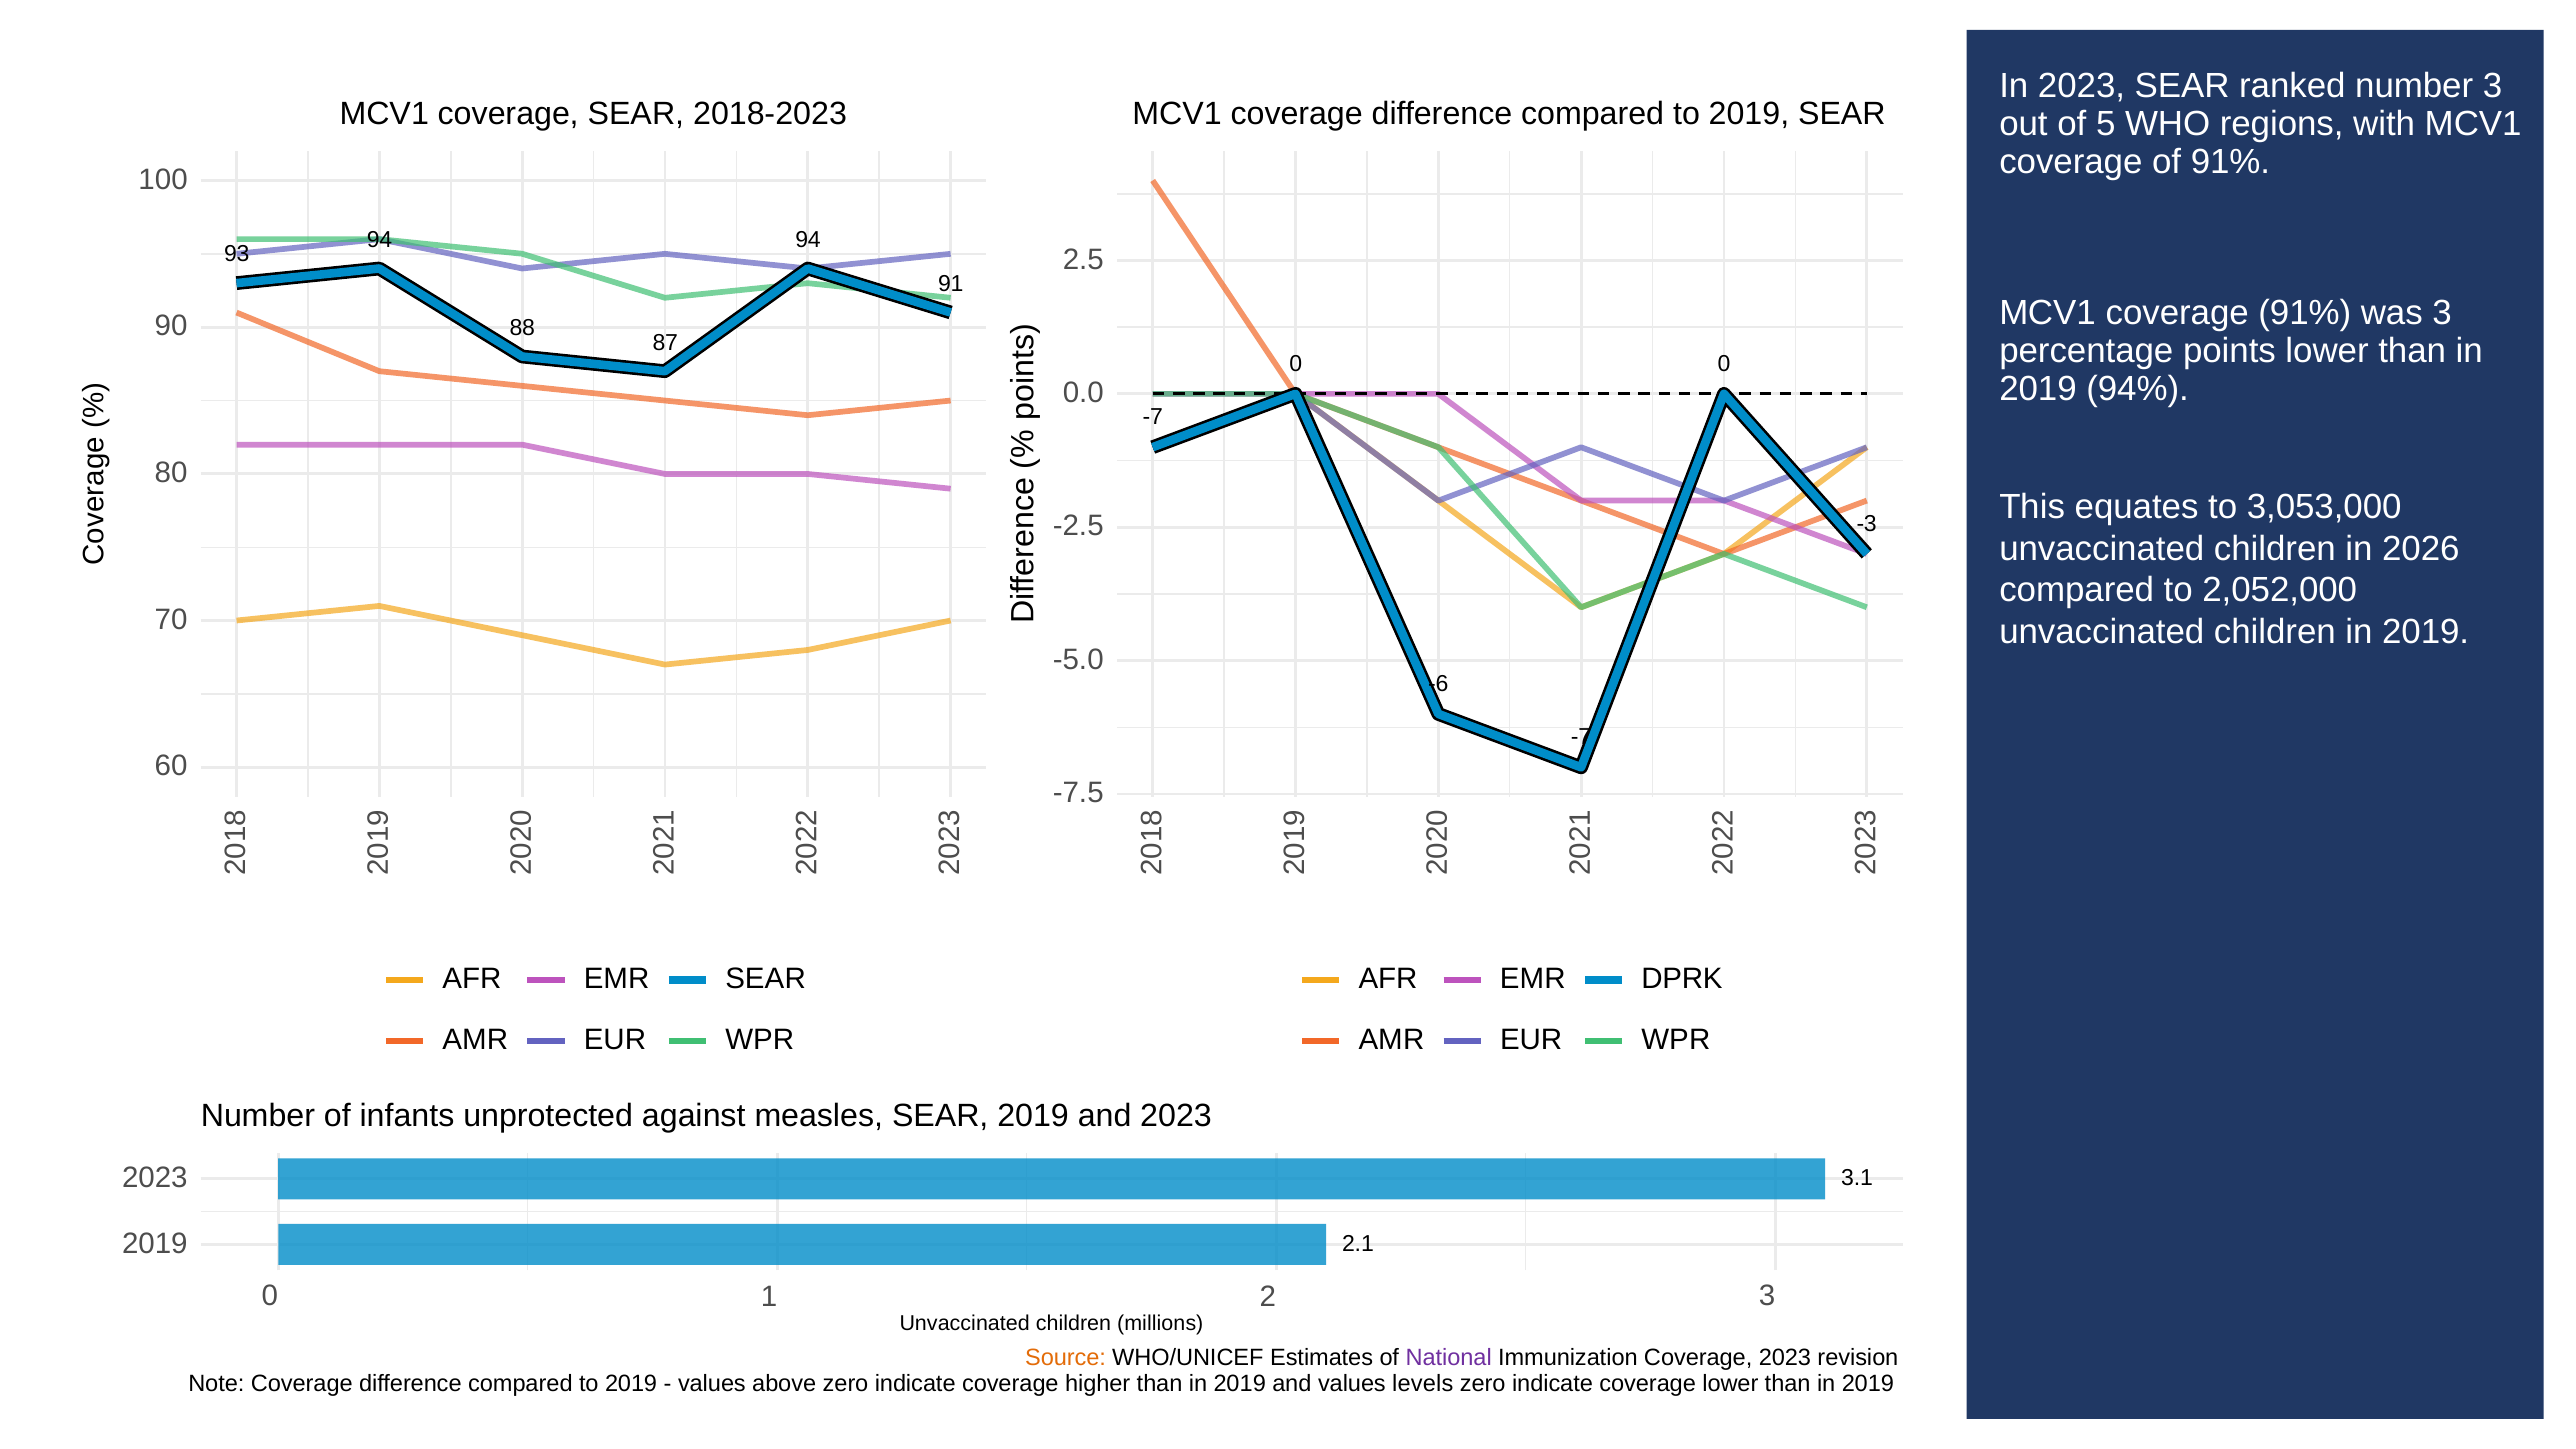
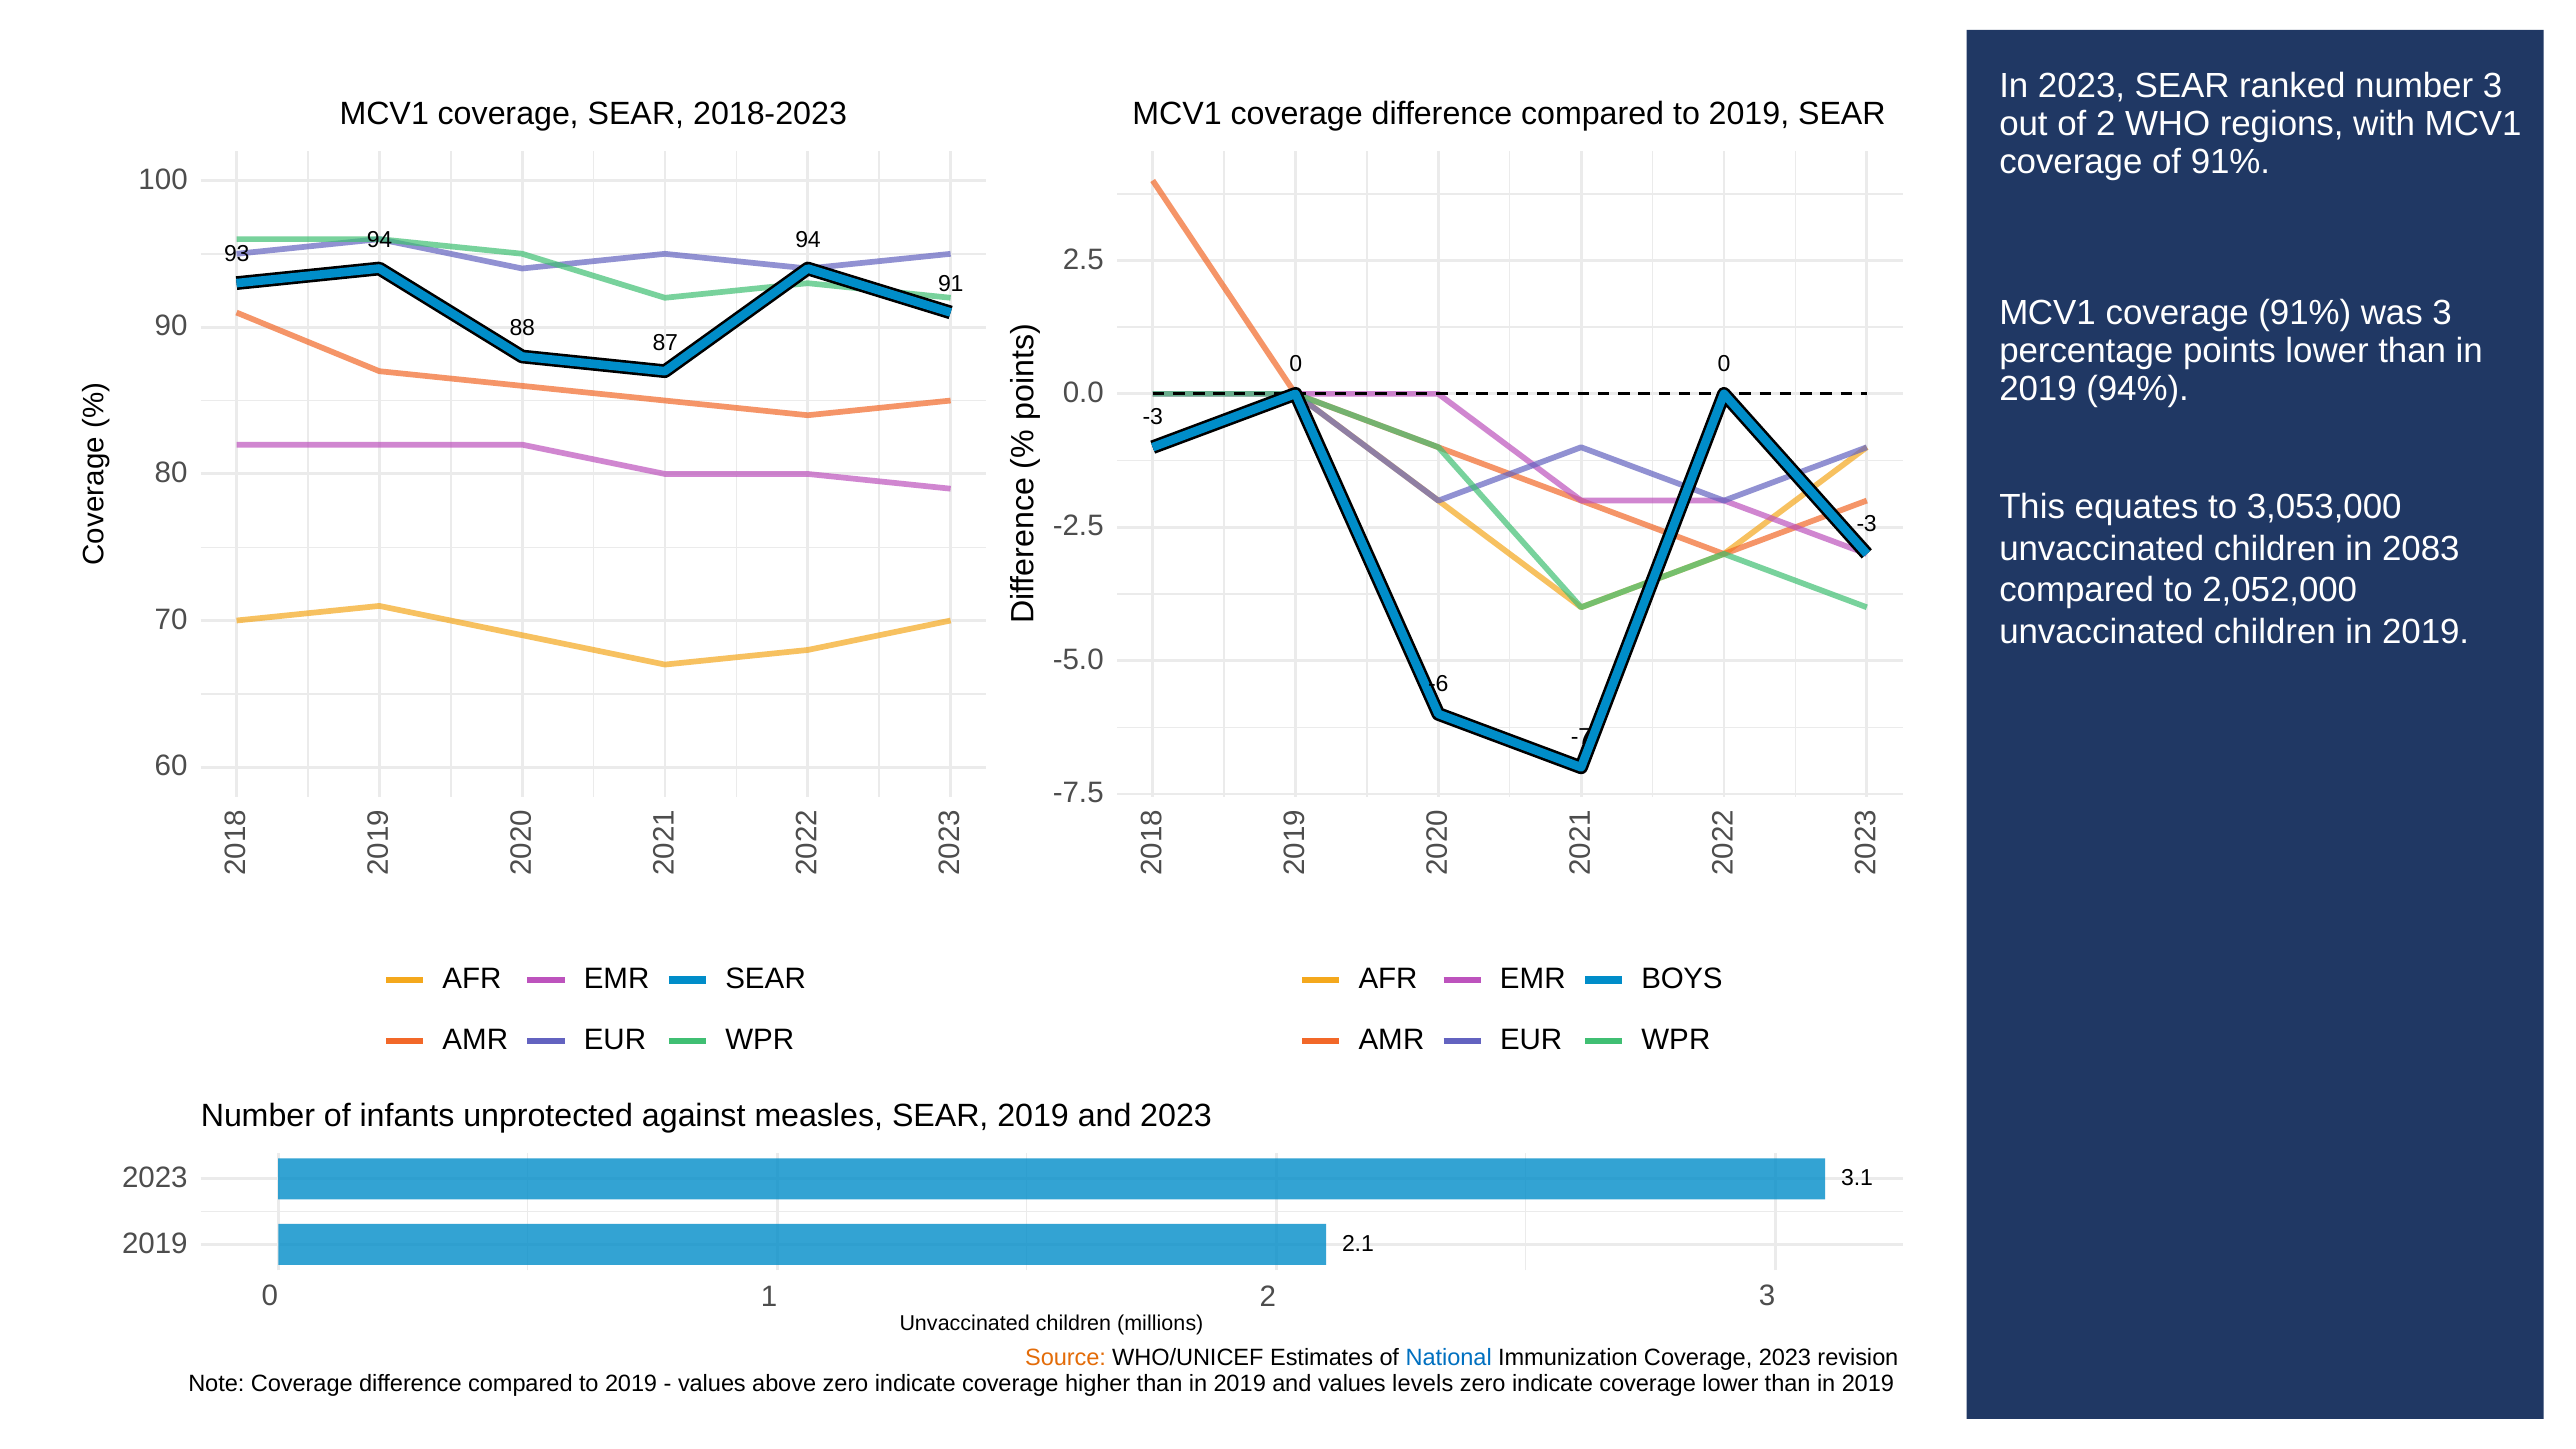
of 5: 5 -> 2
-7 at (1153, 417): -7 -> -3
2026: 2026 -> 2083
DPRK: DPRK -> BOYS
National colour: purple -> blue
